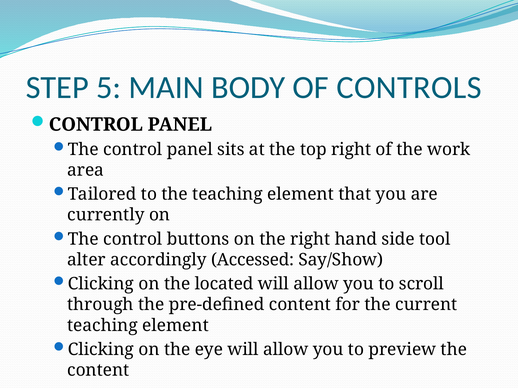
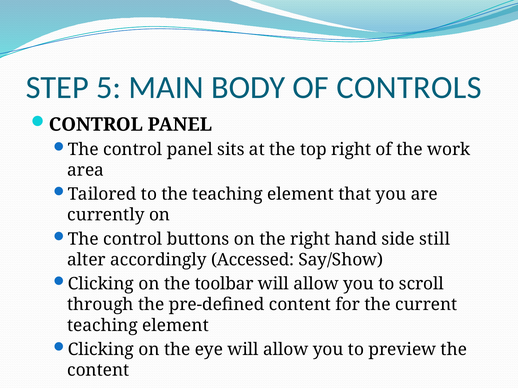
tool: tool -> still
located: located -> toolbar
